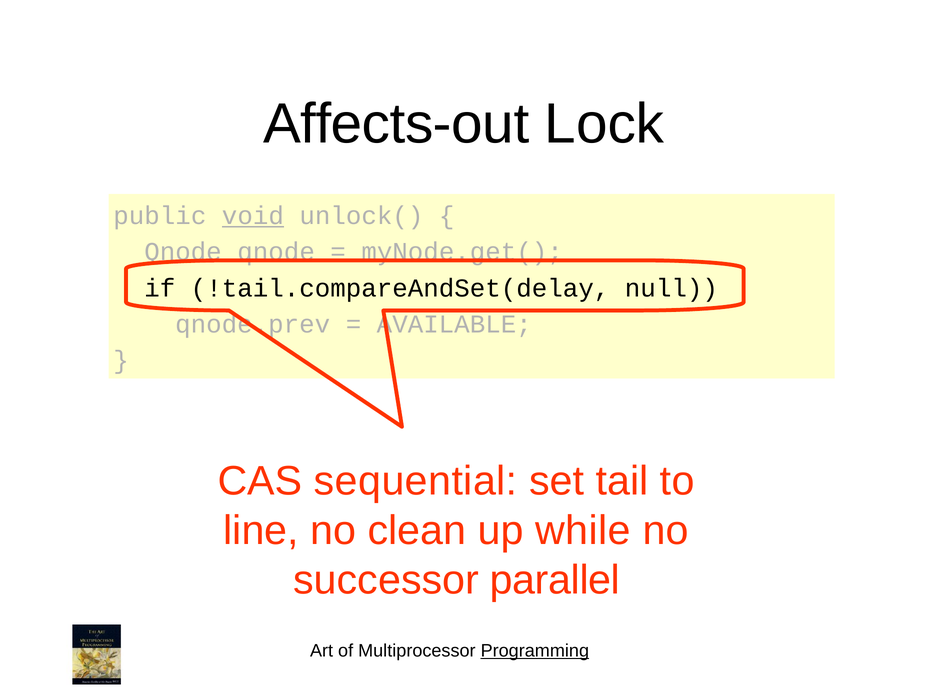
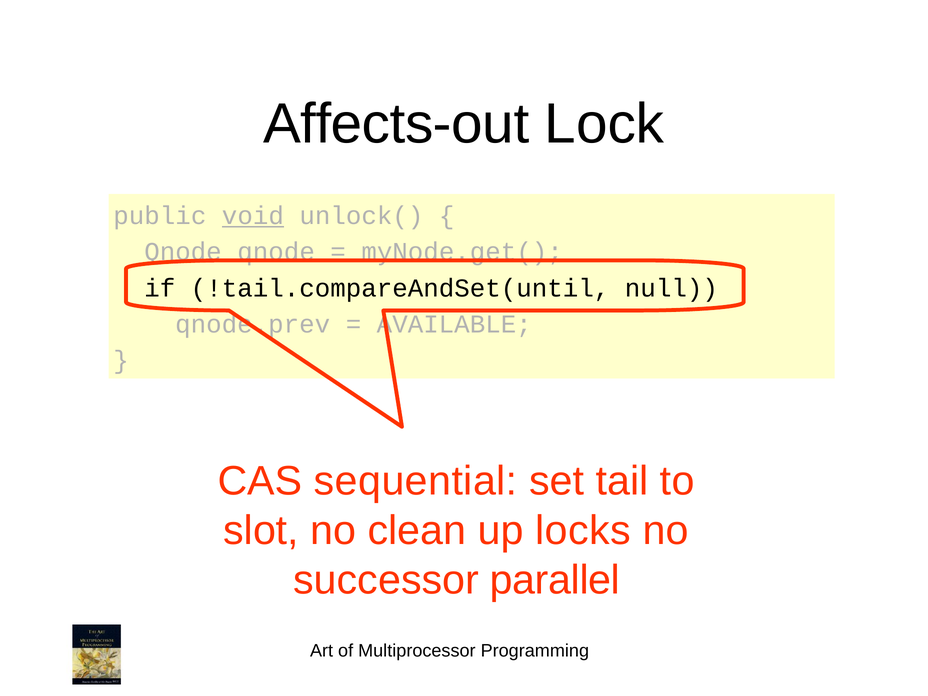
!tail.compareAndSet(delay: !tail.compareAndSet(delay -> !tail.compareAndSet(until
line: line -> slot
while: while -> locks
Programming underline: present -> none
